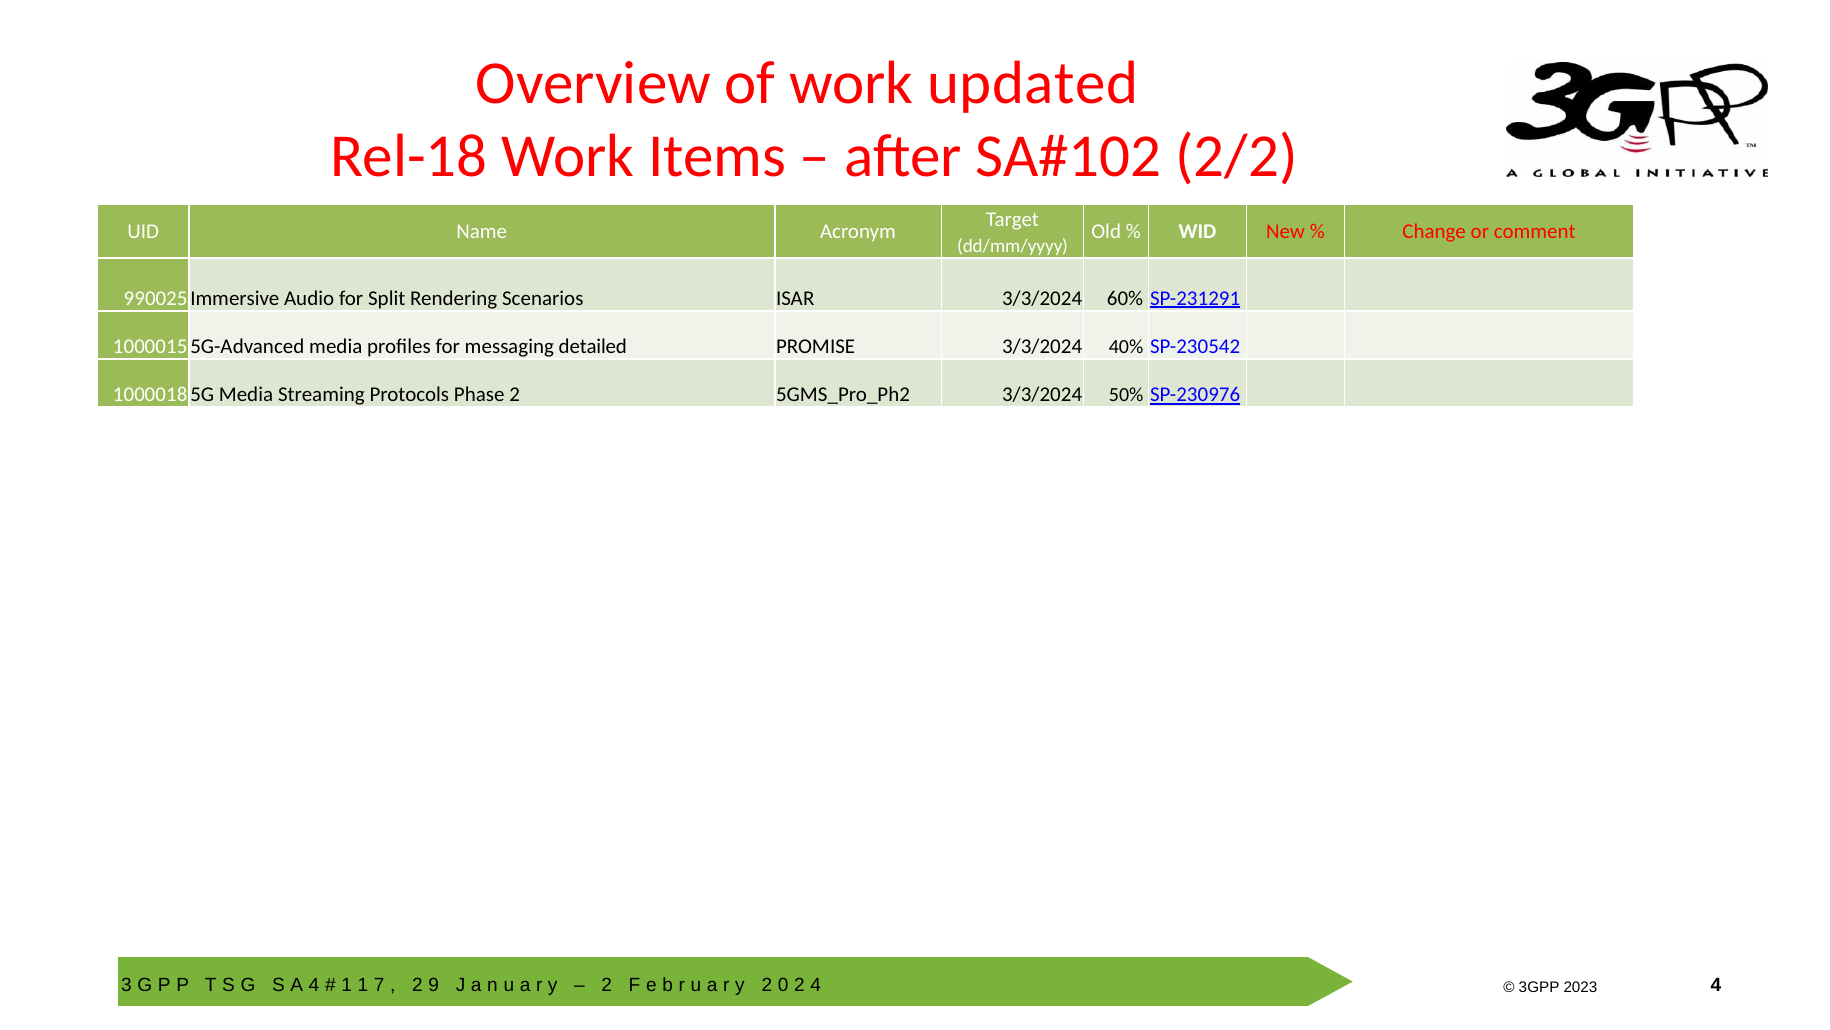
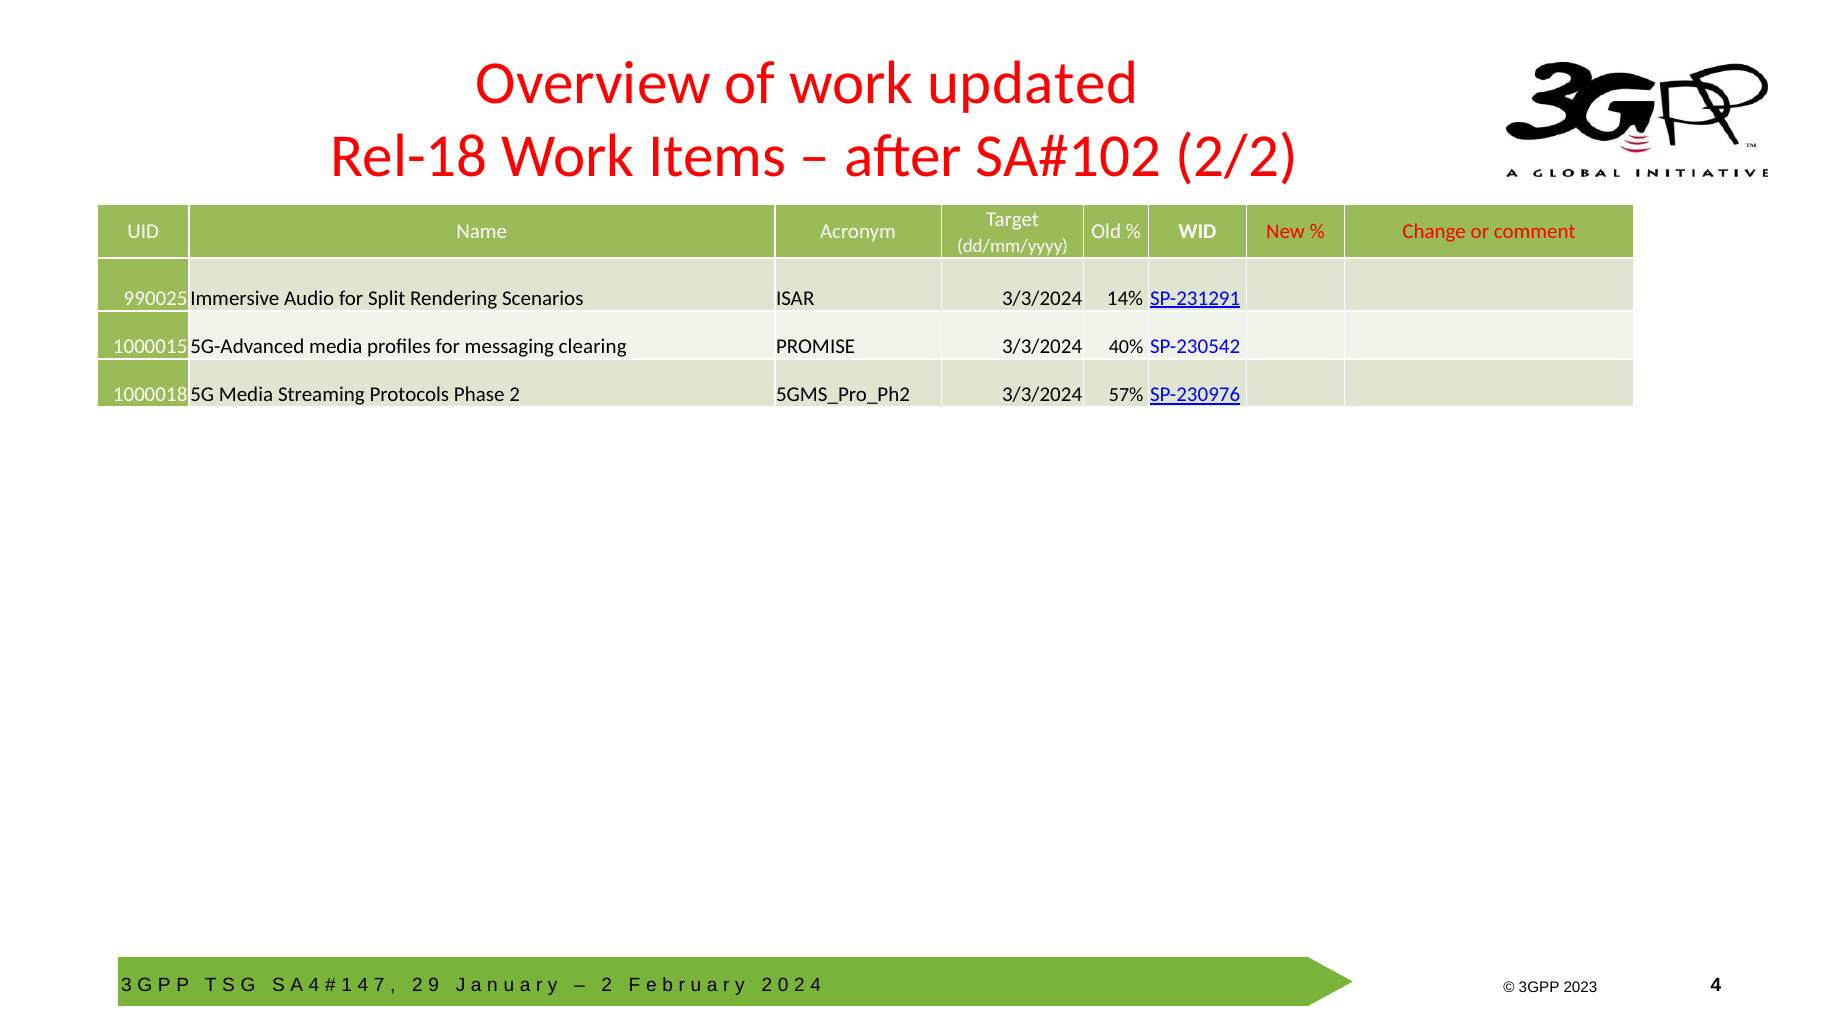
60%: 60% -> 14%
detailed: detailed -> clearing
50%: 50% -> 57%
1 at (363, 984): 1 -> 4
